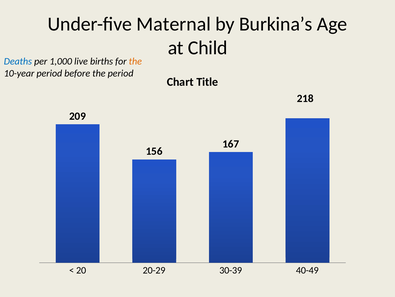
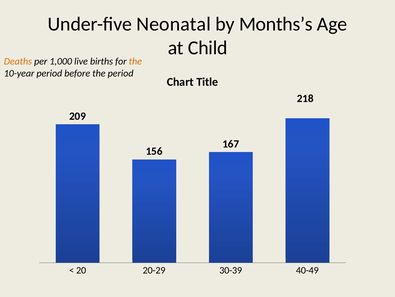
Maternal: Maternal -> Neonatal
Burkina’s: Burkina’s -> Months’s
Deaths colour: blue -> orange
